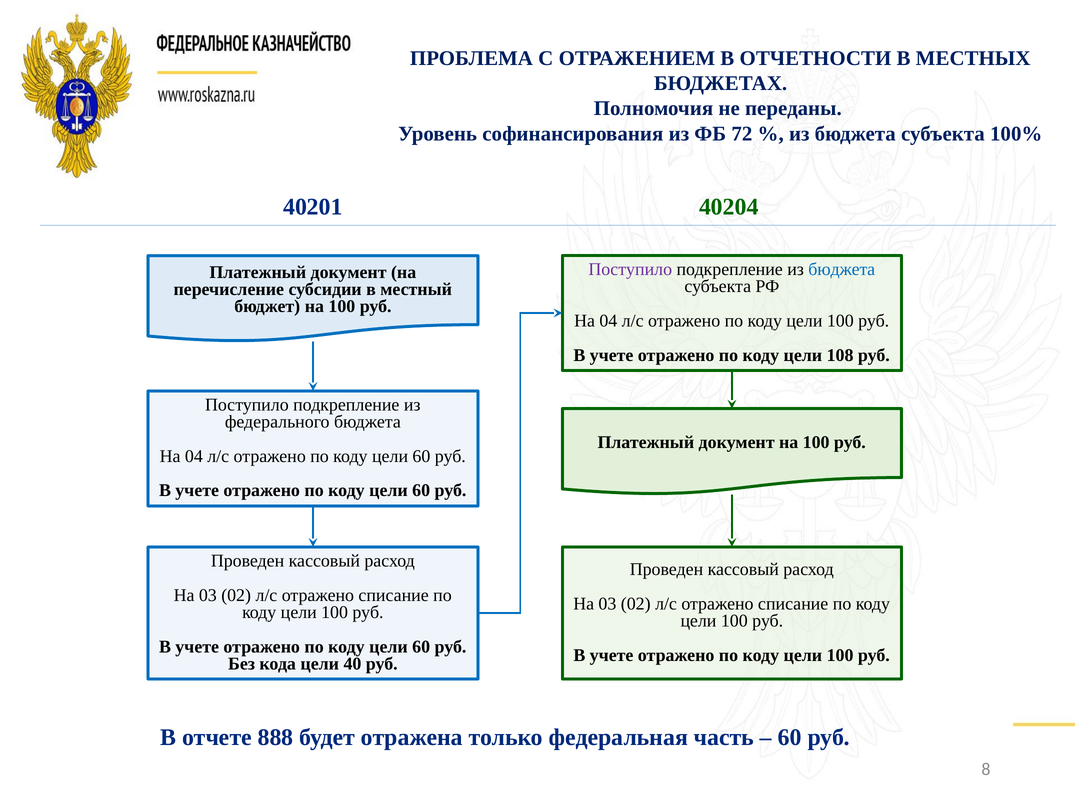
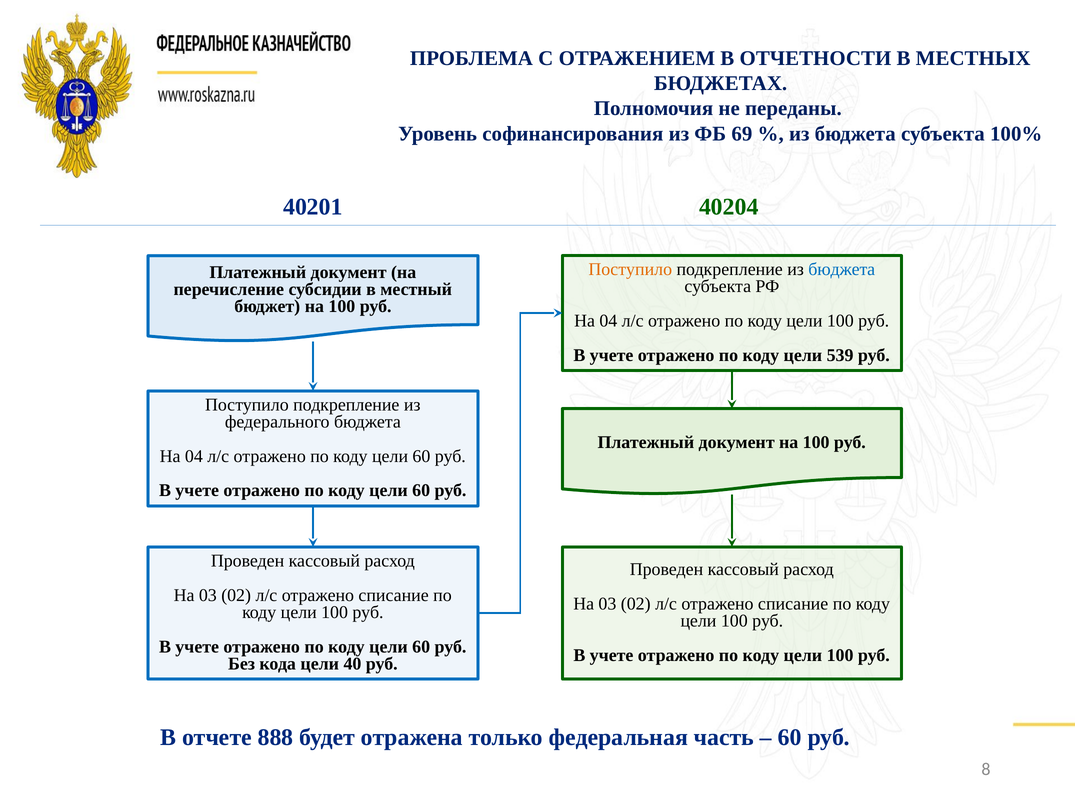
72: 72 -> 69
Поступило at (630, 269) colour: purple -> orange
108: 108 -> 539
